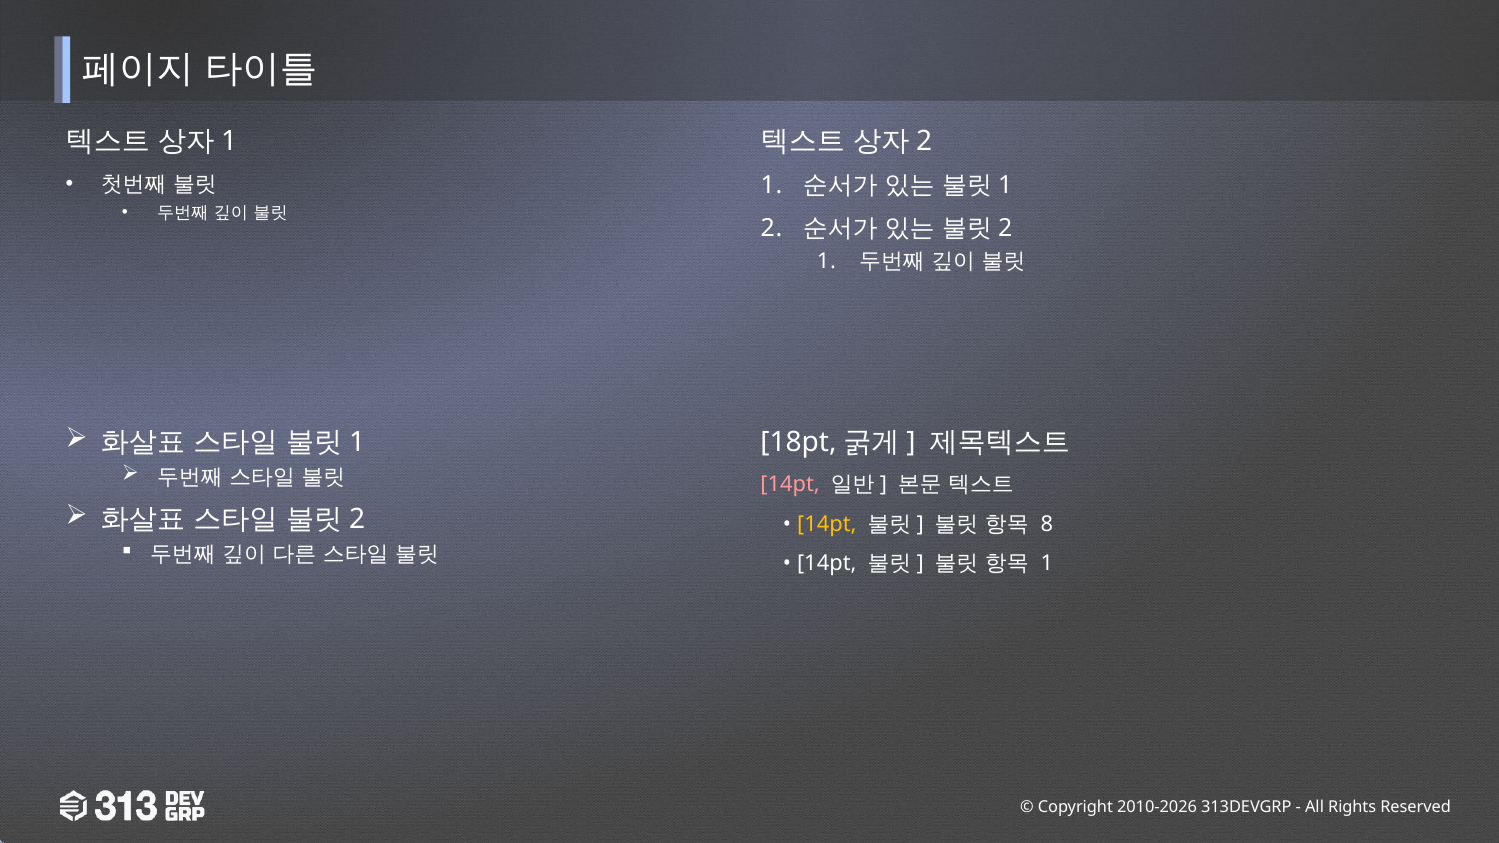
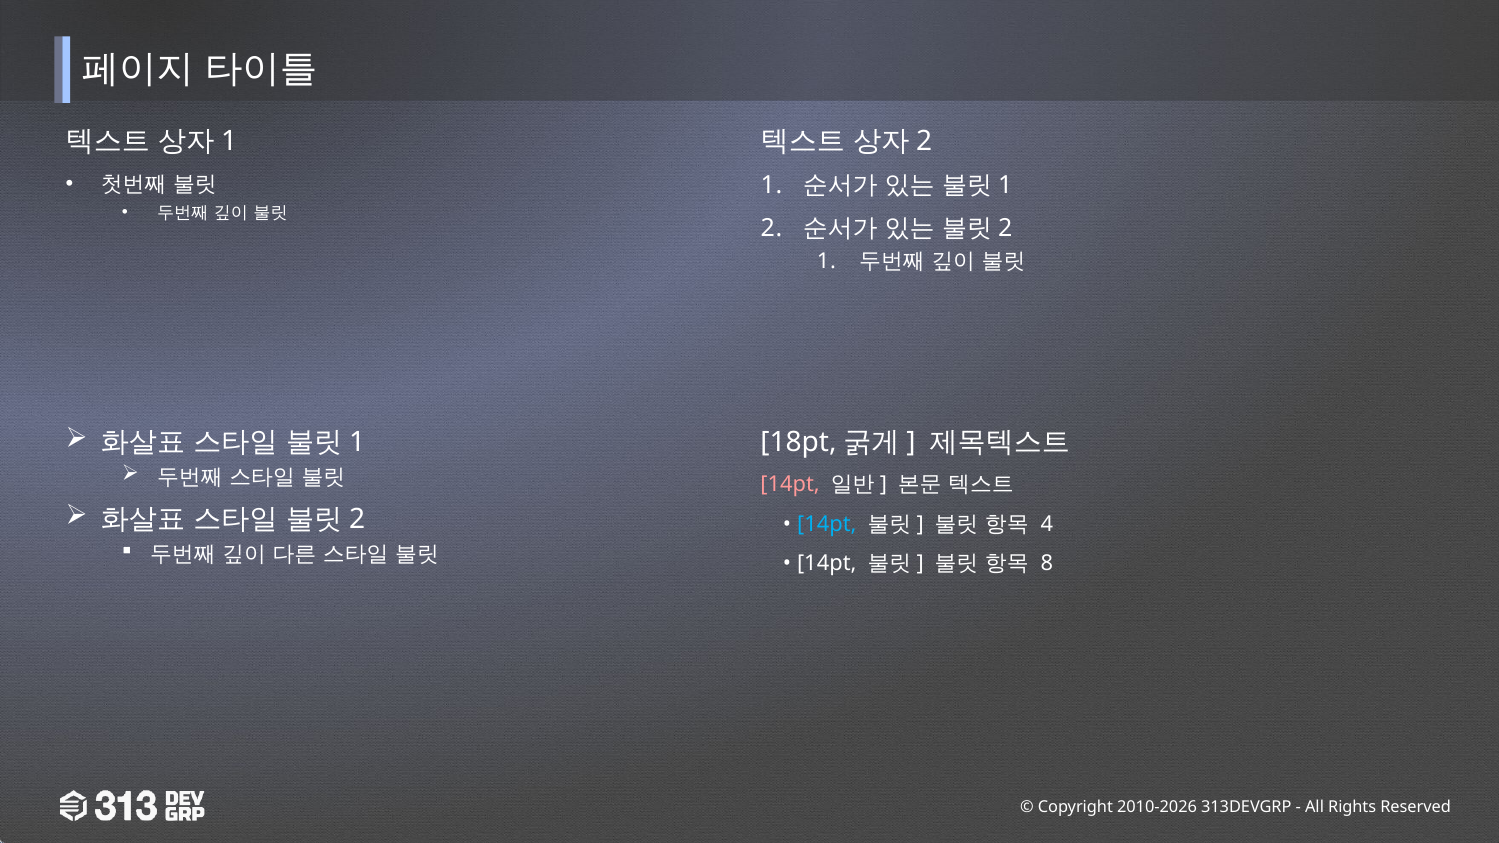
14pt at (827, 524) colour: yellow -> light blue
8: 8 -> 4
1 at (1047, 563): 1 -> 8
